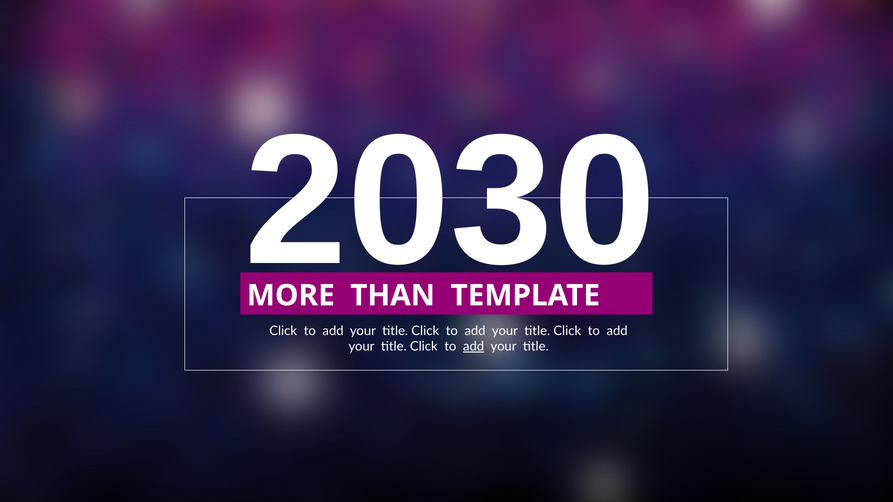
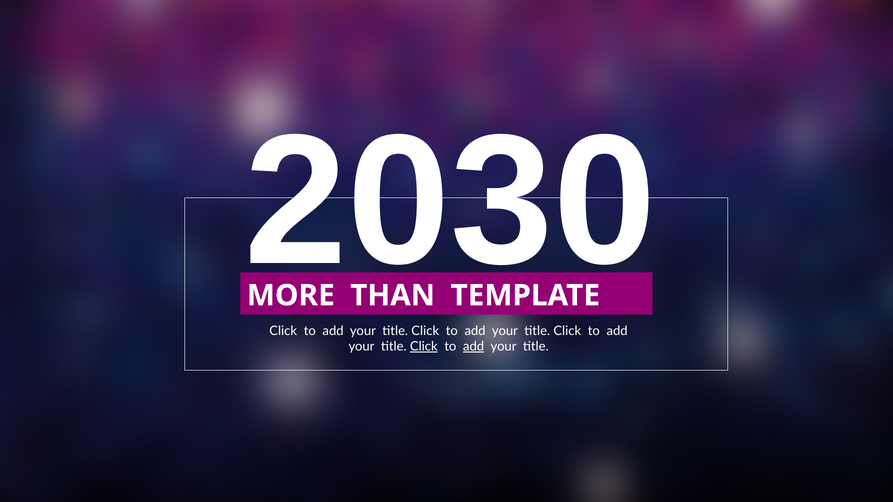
Click at (424, 347) underline: none -> present
